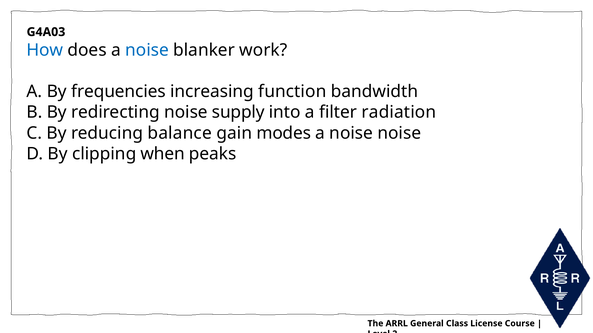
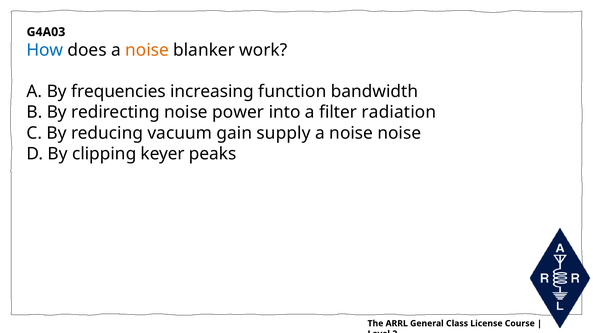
noise at (147, 50) colour: blue -> orange
supply: supply -> power
balance: balance -> vacuum
modes: modes -> supply
when: when -> keyer
